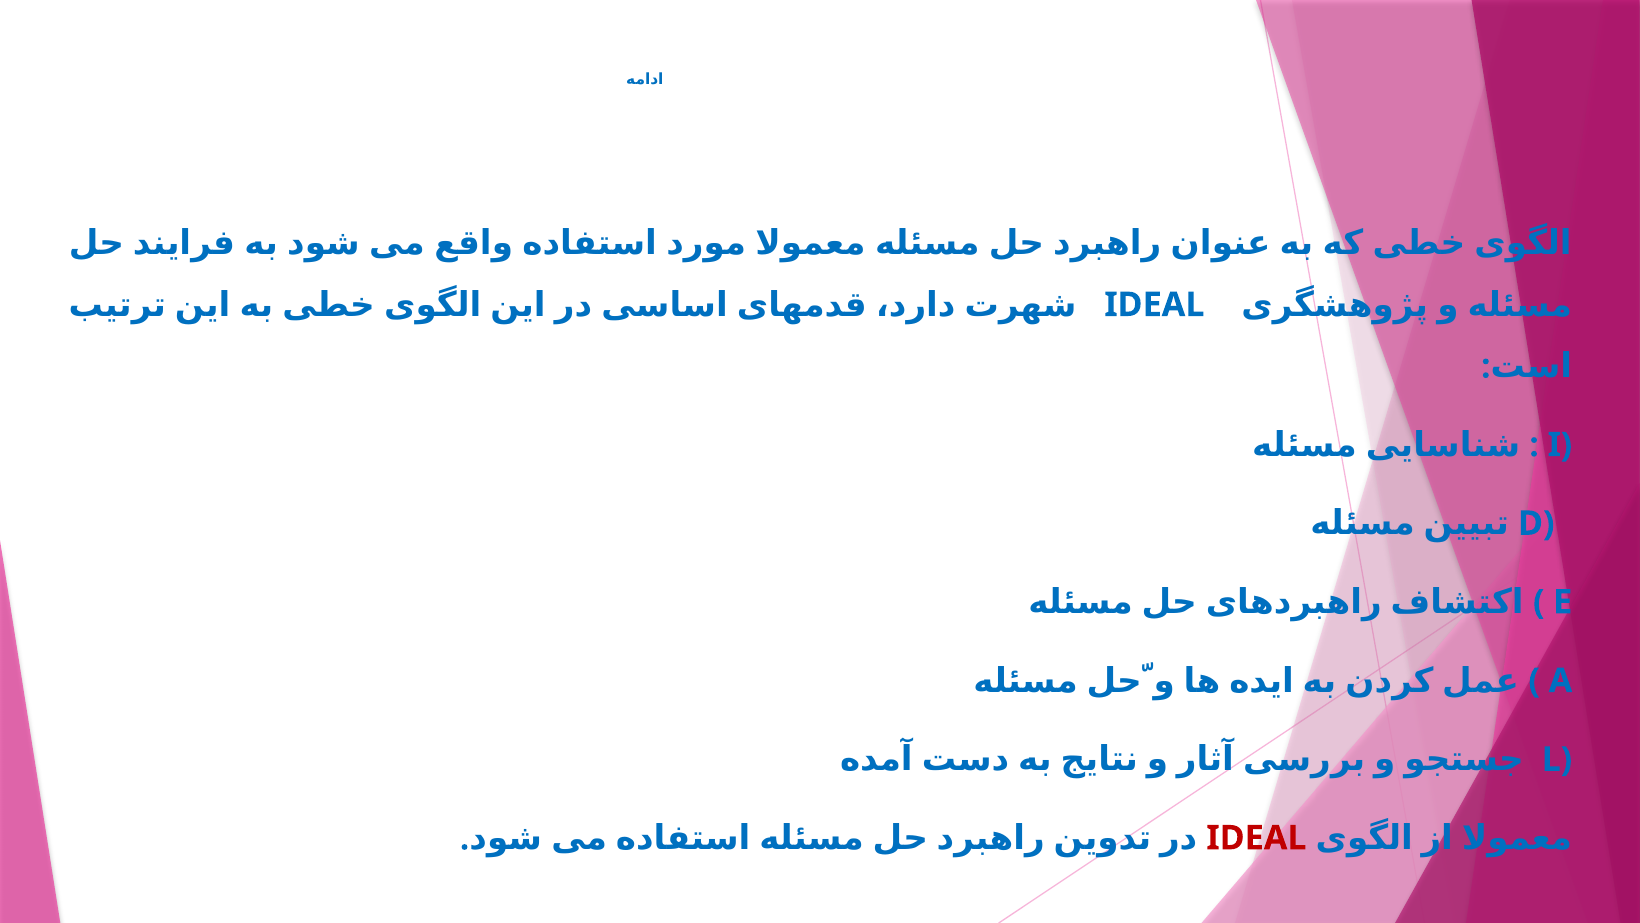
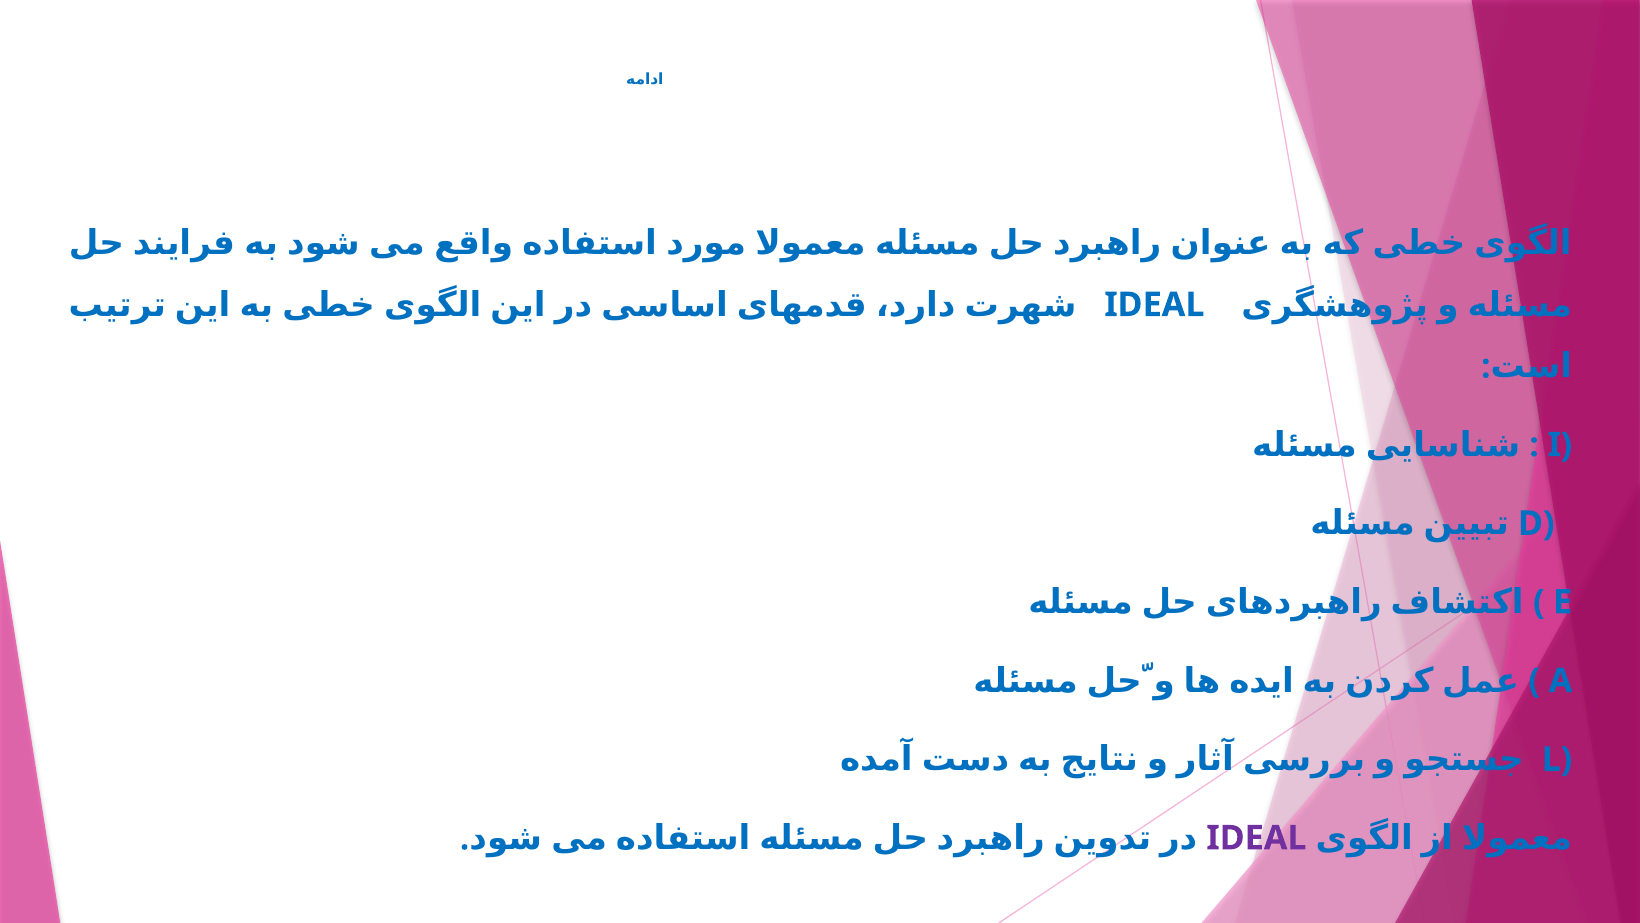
IDEAL at (1256, 838) colour: red -> purple
